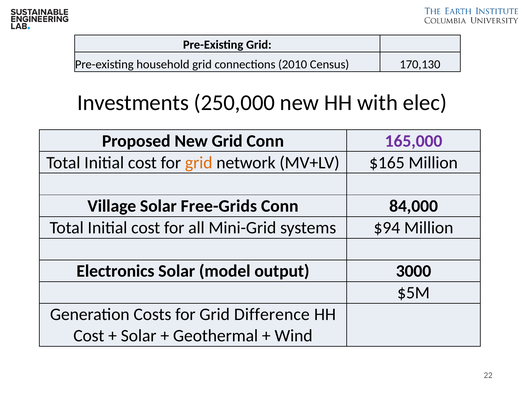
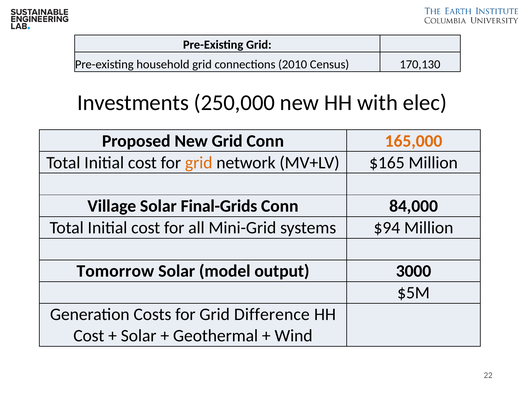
165,000 colour: purple -> orange
Free-Grids: Free-Grids -> Final-Grids
Electronics: Electronics -> Tomorrow
